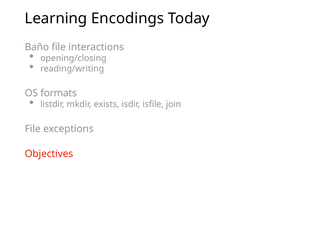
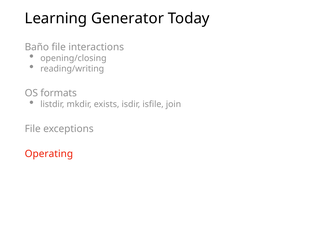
Encodings: Encodings -> Generator
Objectives: Objectives -> Operating
